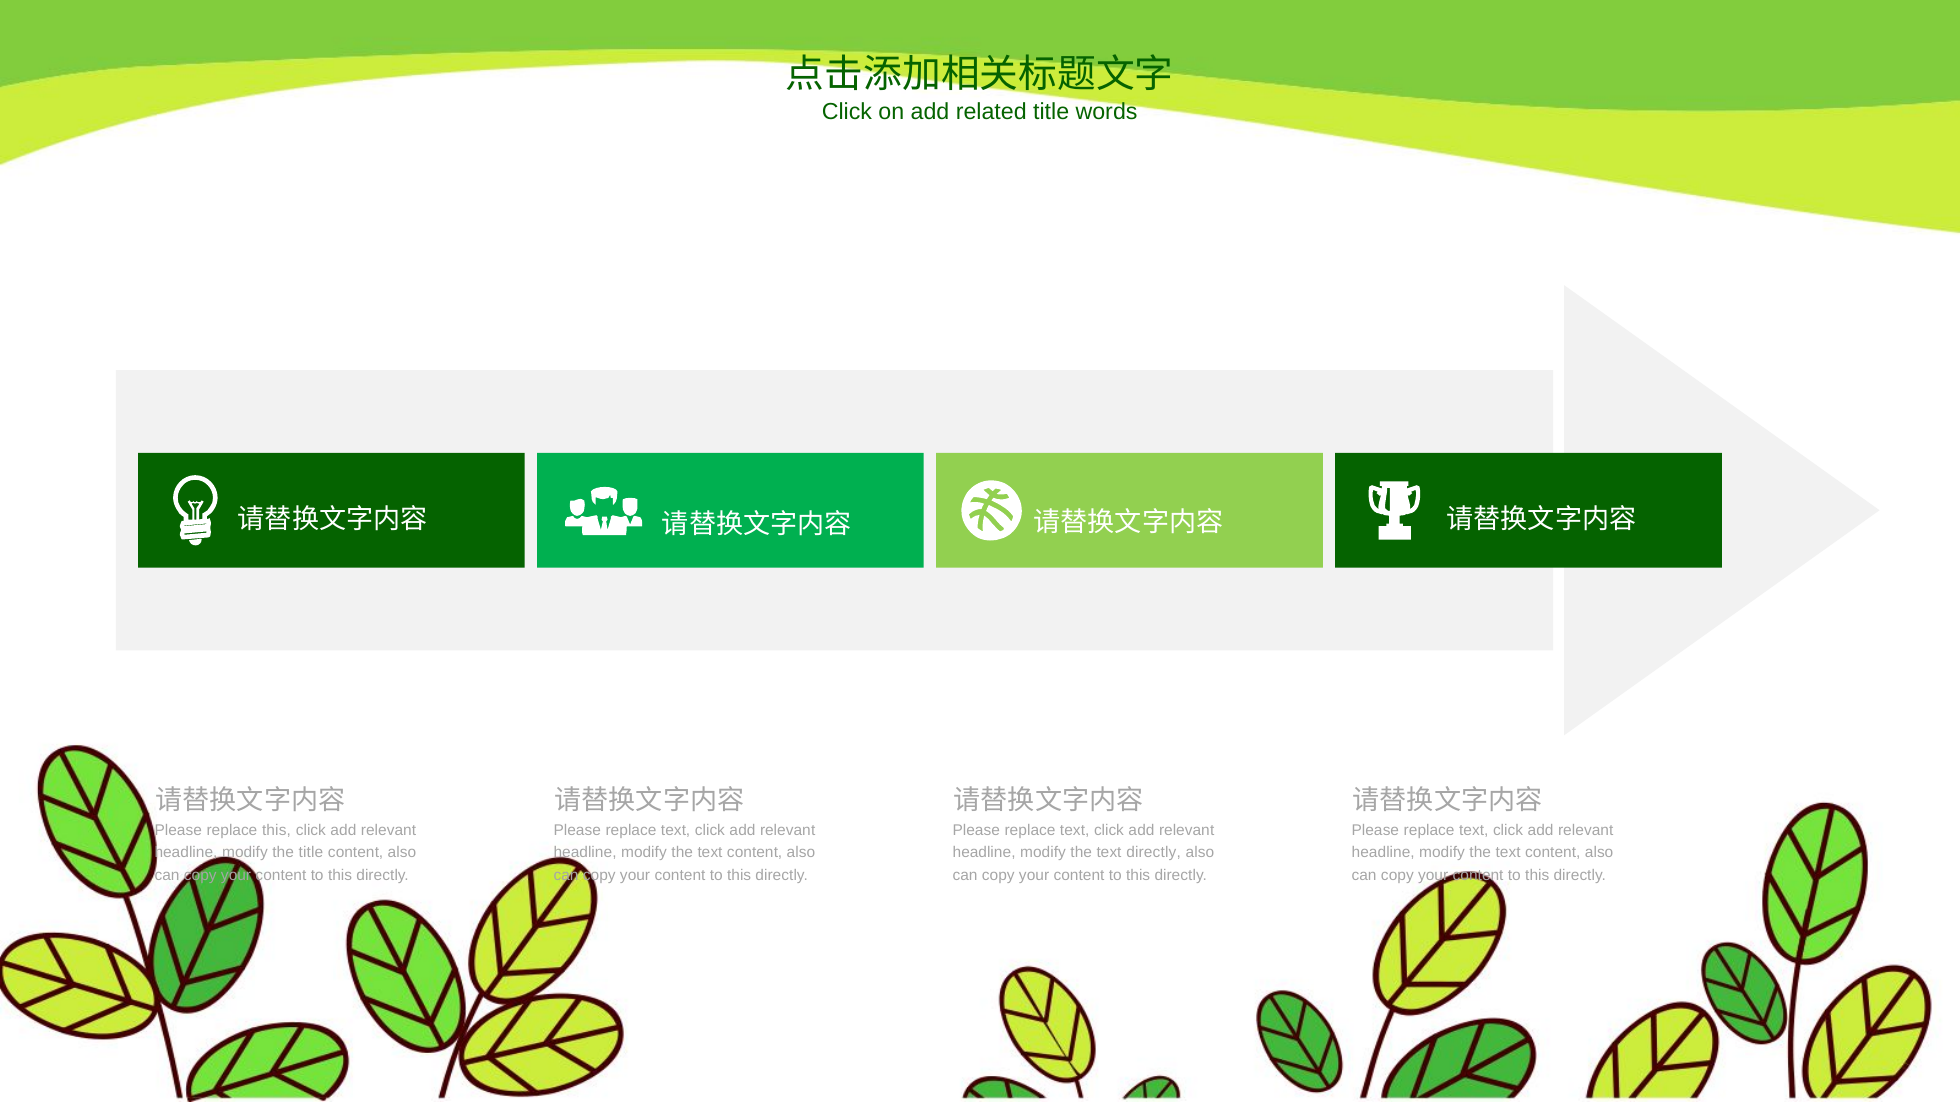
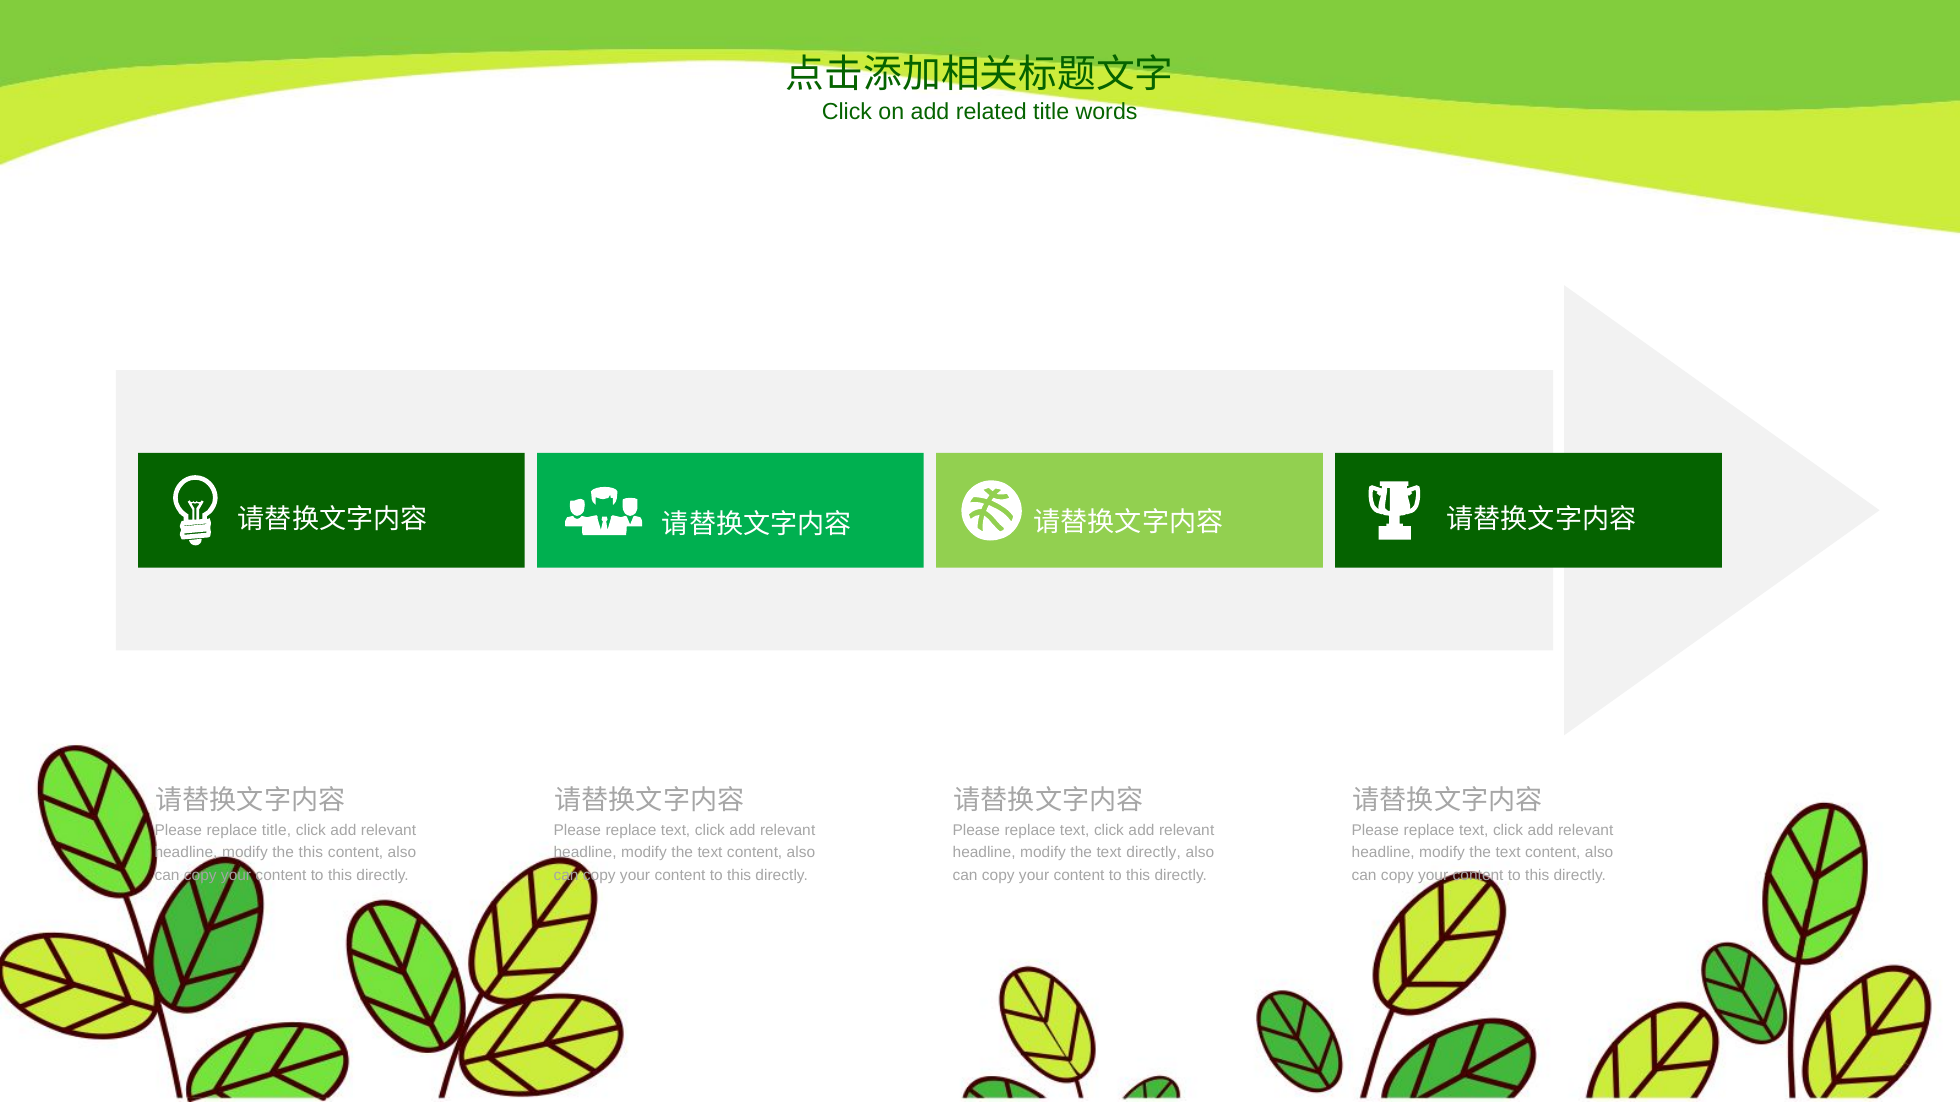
replace this: this -> title
the title: title -> this
